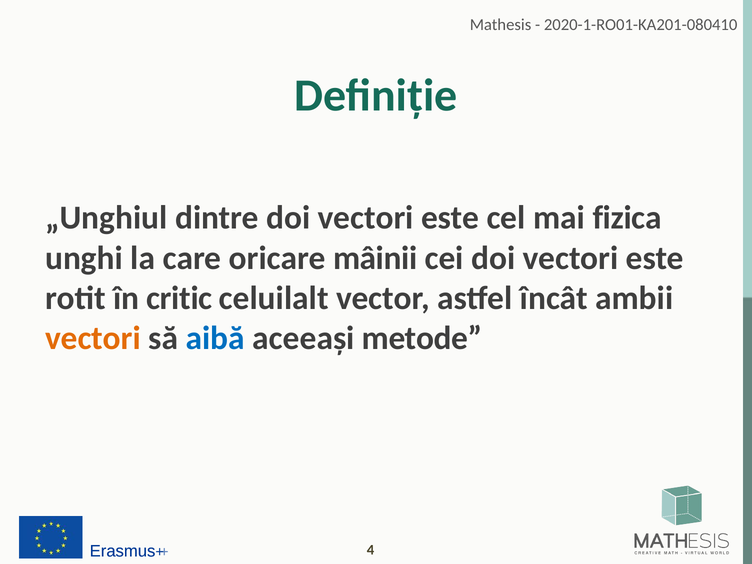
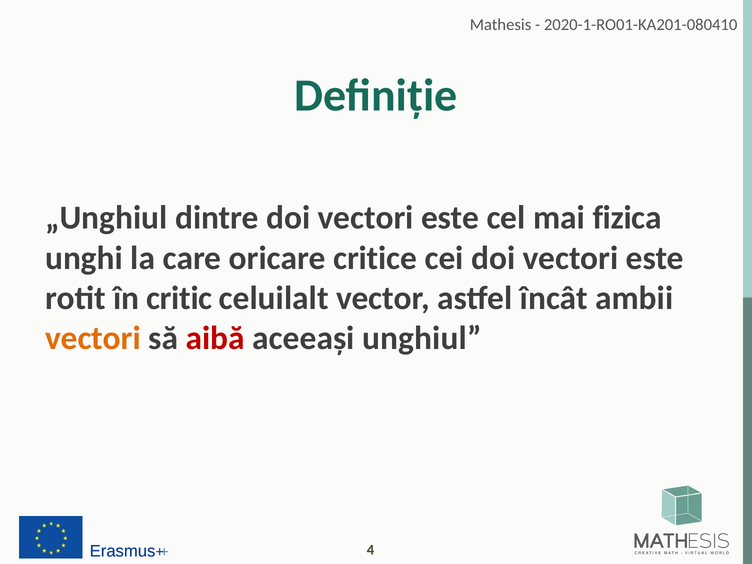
mâinii: mâinii -> critice
aibă colour: blue -> red
metode: metode -> unghiul
